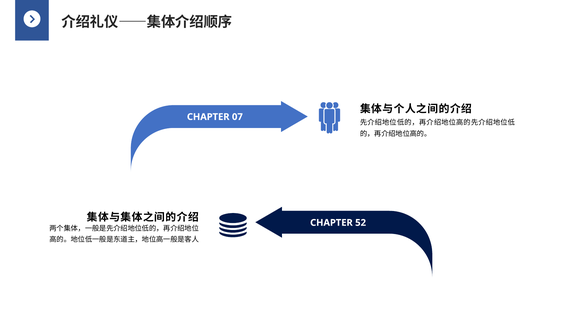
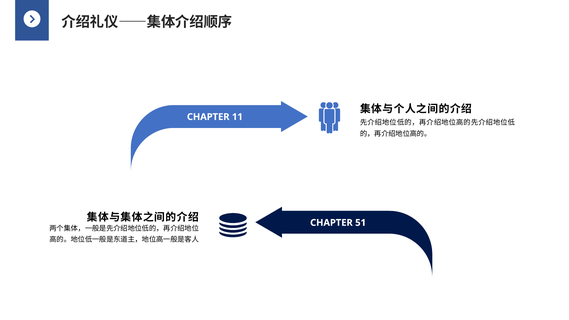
07: 07 -> 11
52: 52 -> 51
